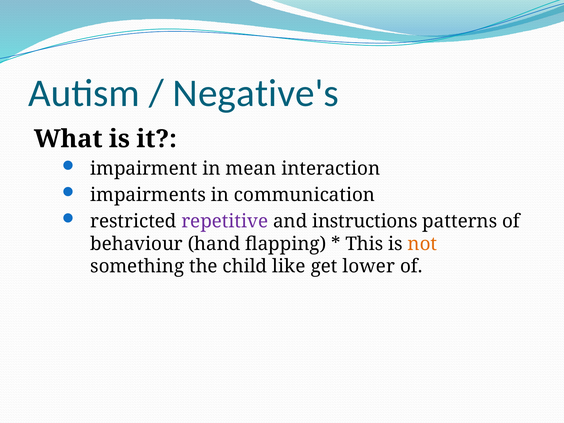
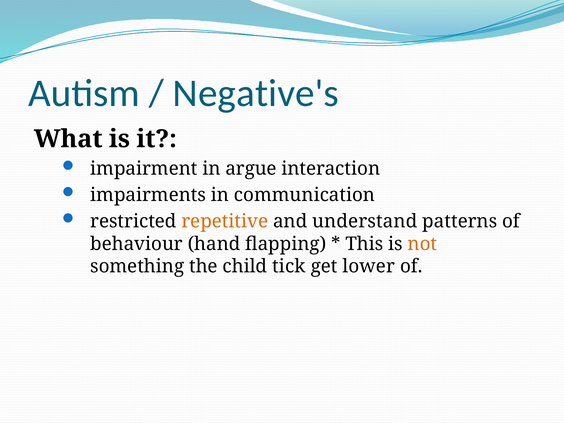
mean: mean -> argue
repetitive colour: purple -> orange
instructions: instructions -> understand
like: like -> tick
